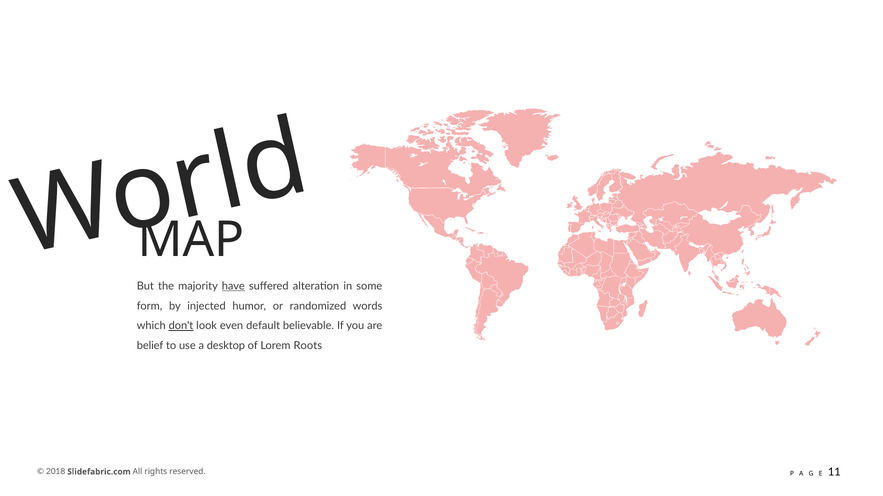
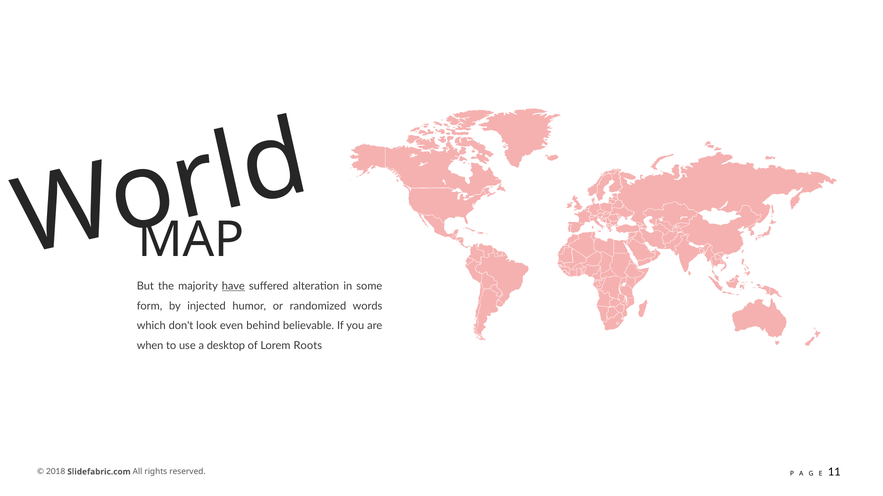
don't underline: present -> none
default: default -> behind
belief: belief -> when
